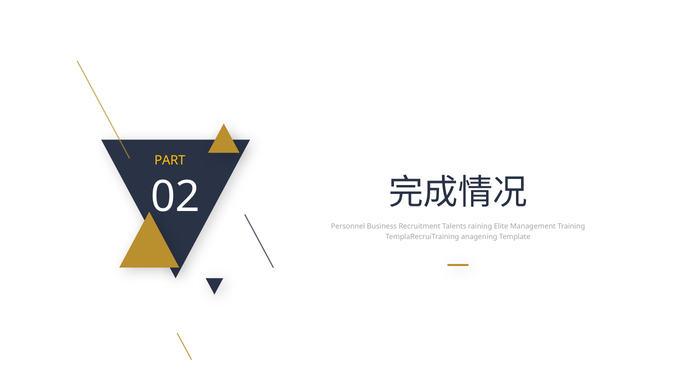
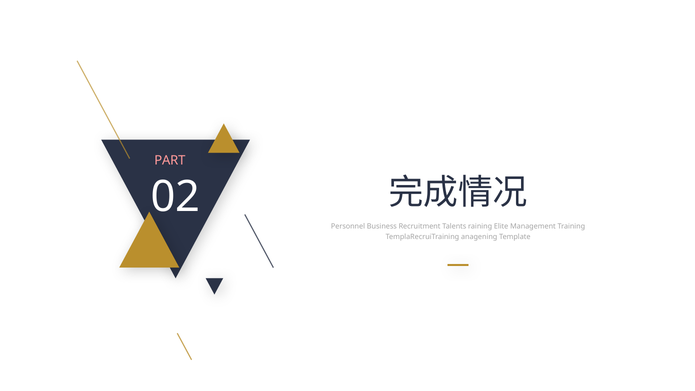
PART colour: yellow -> pink
